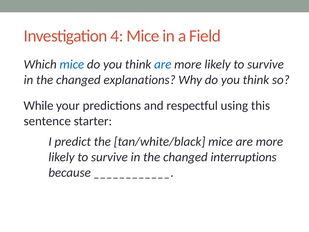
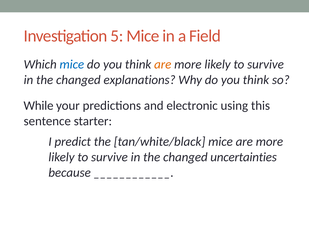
4: 4 -> 5
are at (163, 64) colour: blue -> orange
respectful: respectful -> electronic
interruptions: interruptions -> uncertainties
